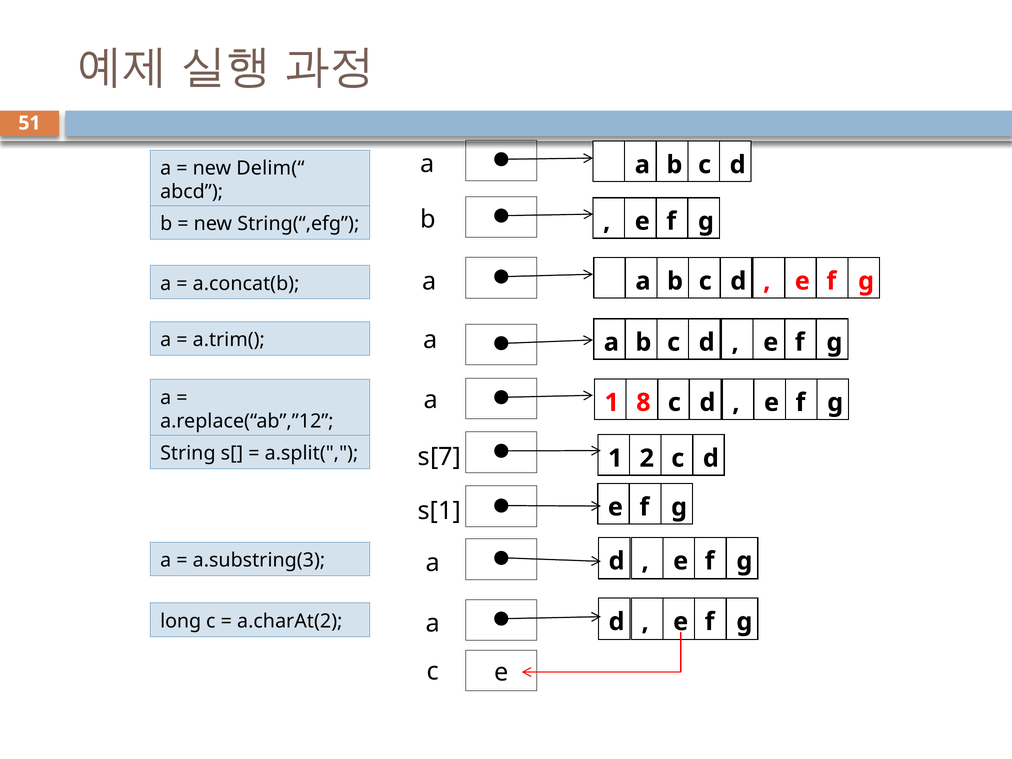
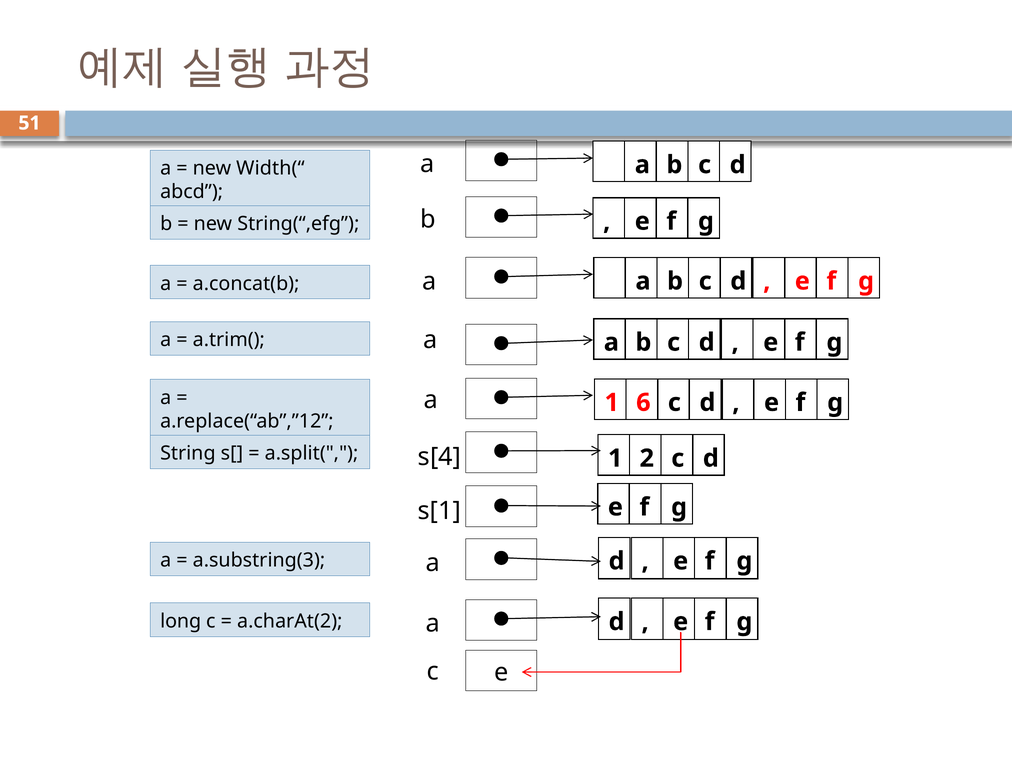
Delim(“: Delim(“ -> Width(“
8: 8 -> 6
s[7: s[7 -> s[4
